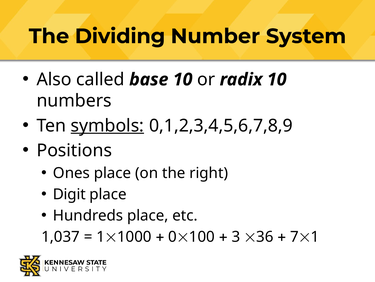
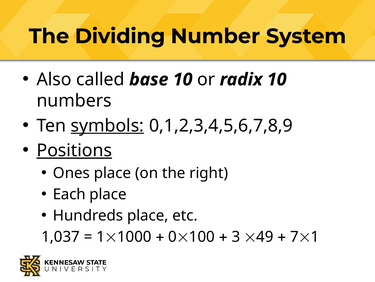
Positions underline: none -> present
Digit: Digit -> Each
36: 36 -> 49
